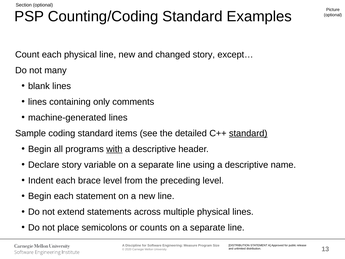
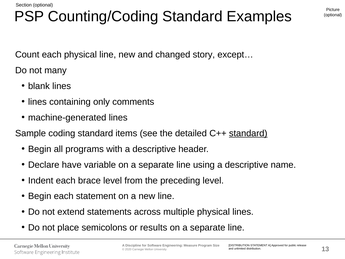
with underline: present -> none
Declare story: story -> have
counts: counts -> results
